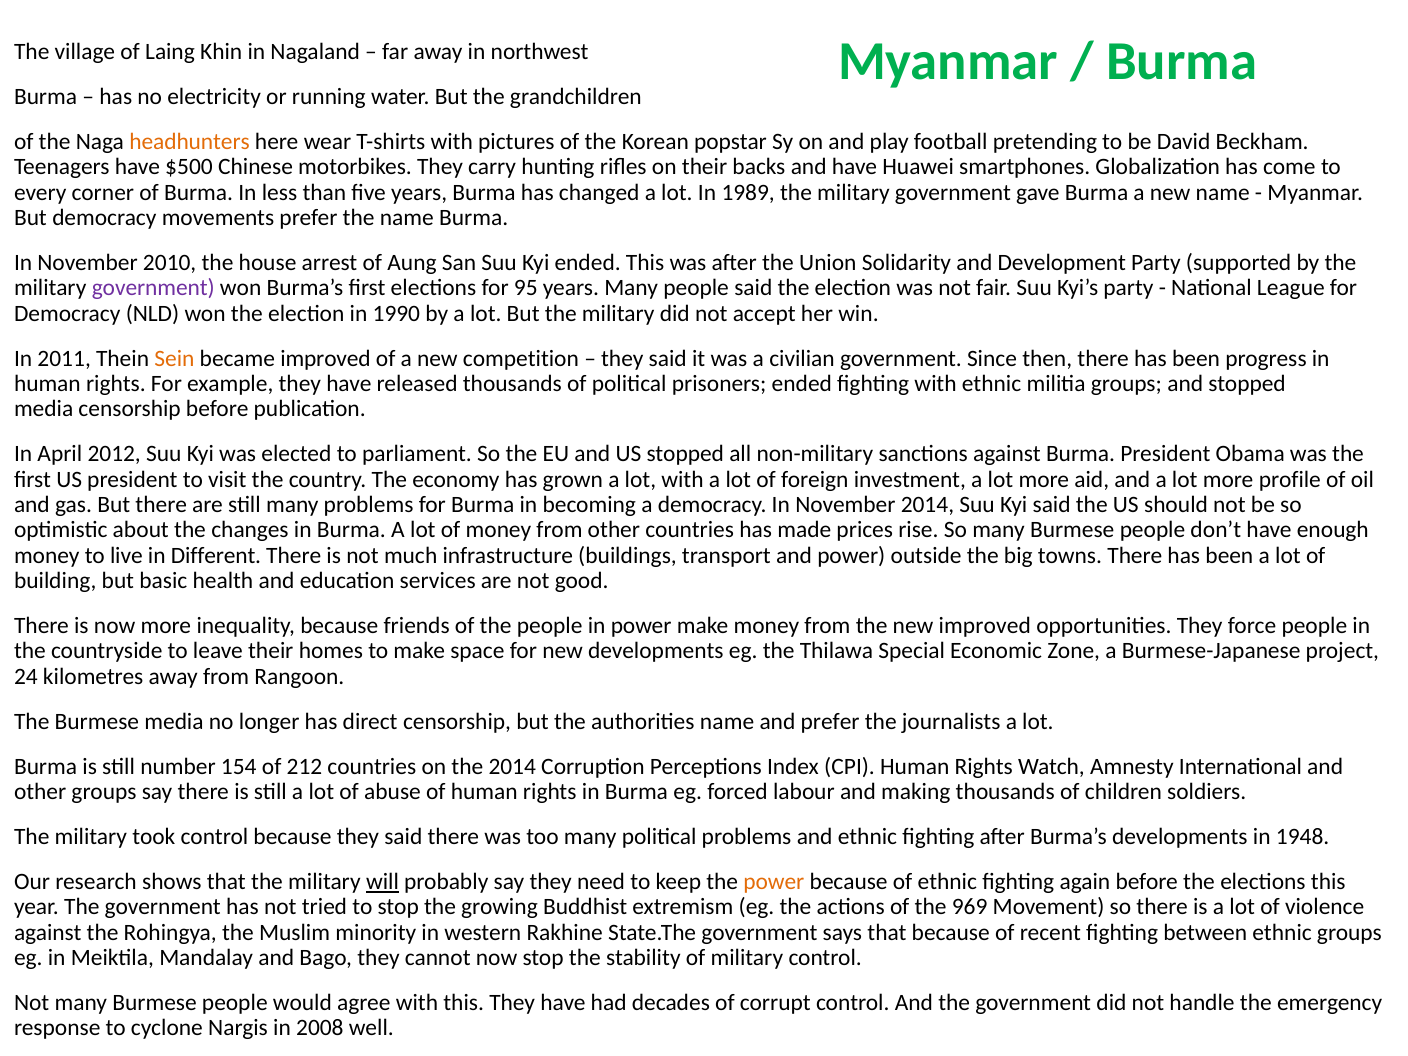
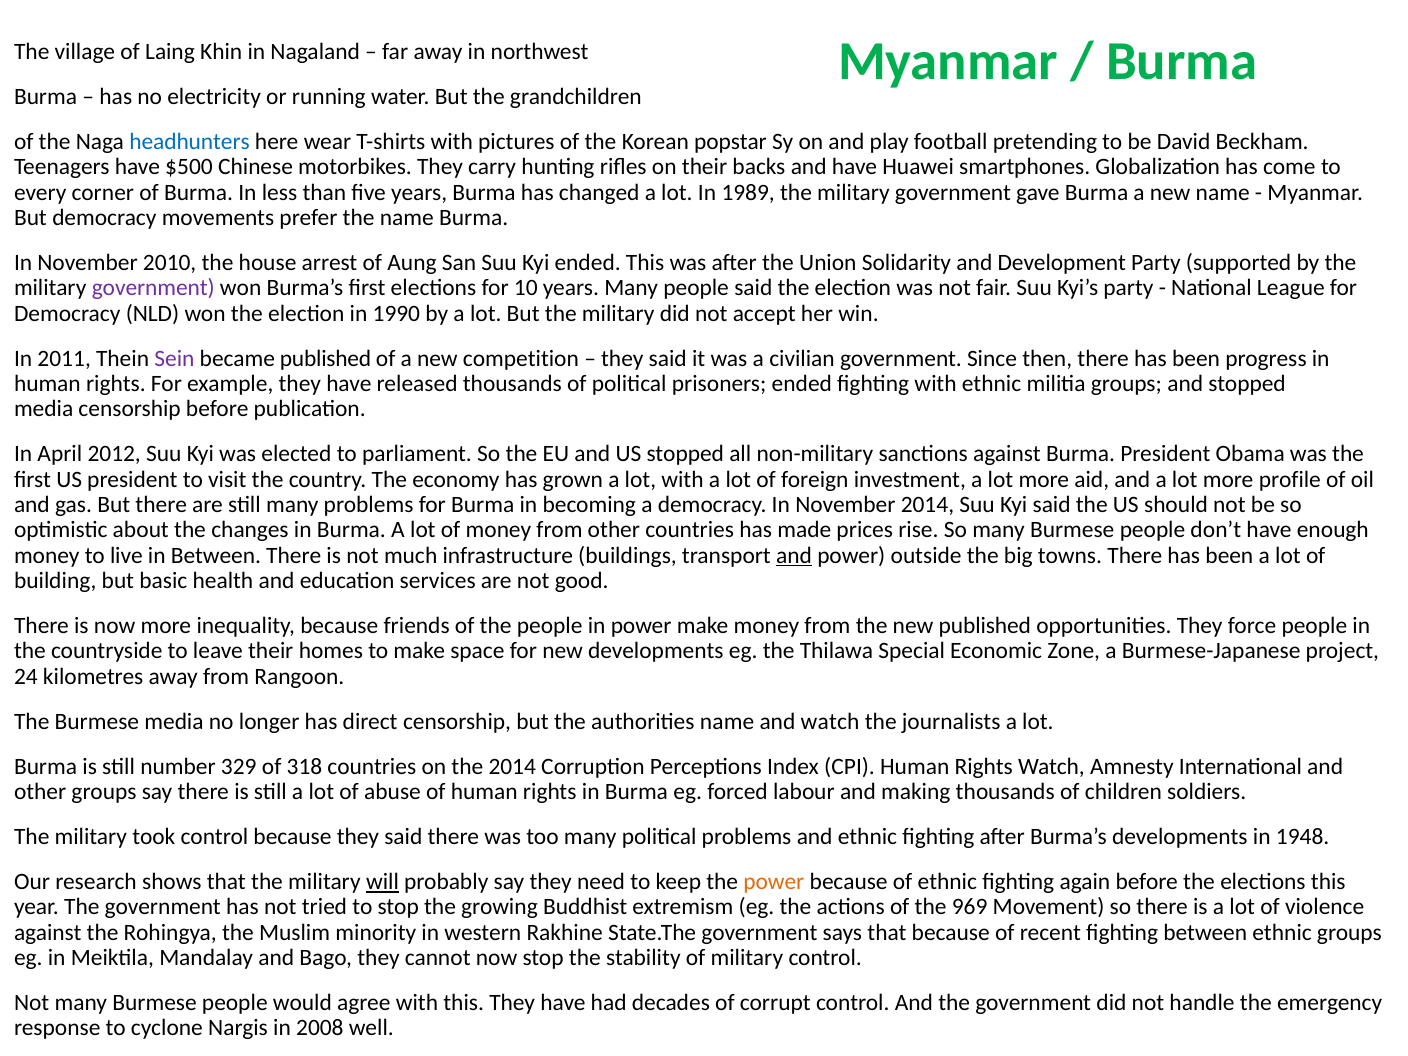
headhunters colour: orange -> blue
95: 95 -> 10
Sein colour: orange -> purple
became improved: improved -> published
in Different: Different -> Between
and at (794, 556) underline: none -> present
new improved: improved -> published
and prefer: prefer -> watch
154: 154 -> 329
212: 212 -> 318
